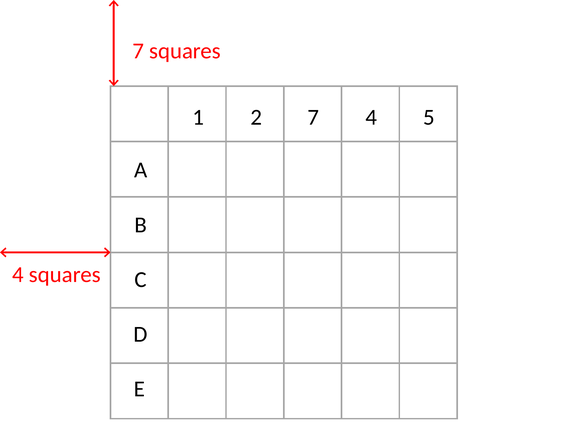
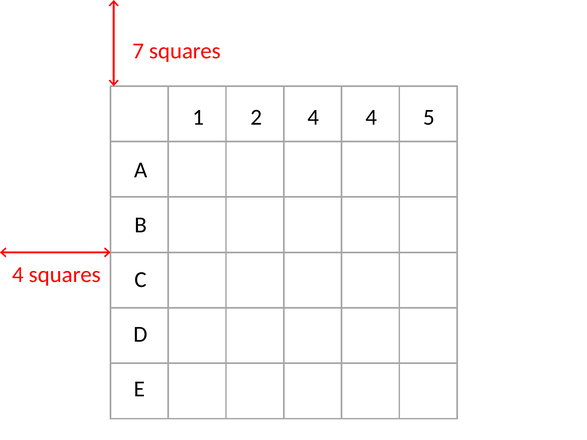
2 7: 7 -> 4
